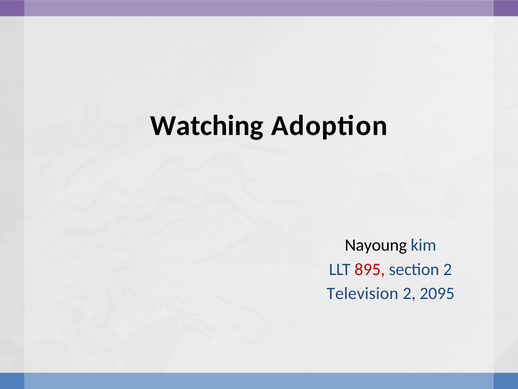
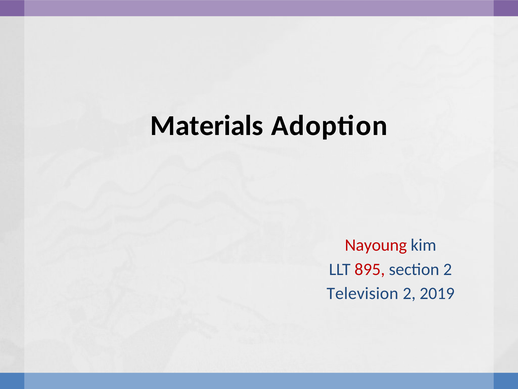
Watching: Watching -> Materials
Nayoung colour: black -> red
2095: 2095 -> 2019
